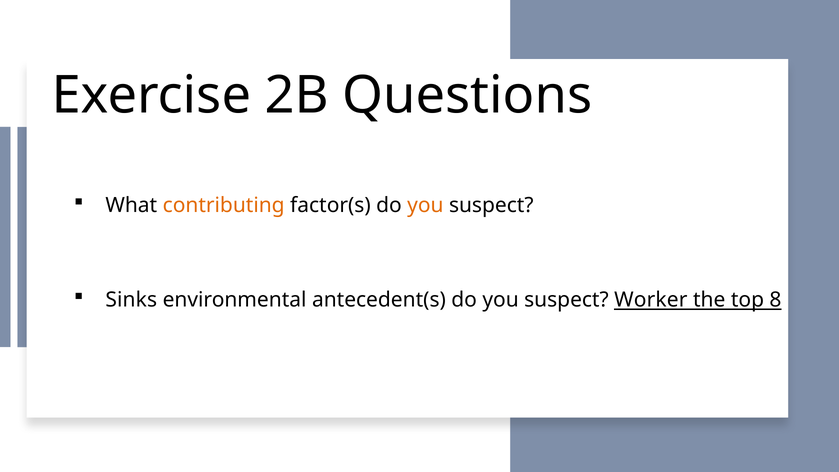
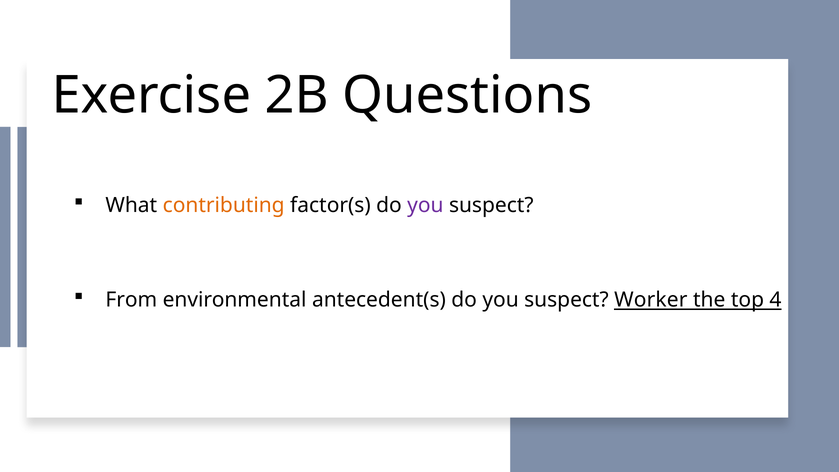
you at (425, 205) colour: orange -> purple
Sinks: Sinks -> From
8: 8 -> 4
